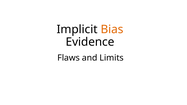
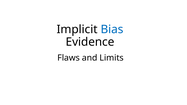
Bias colour: orange -> blue
